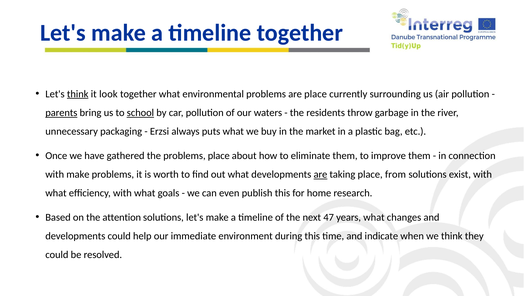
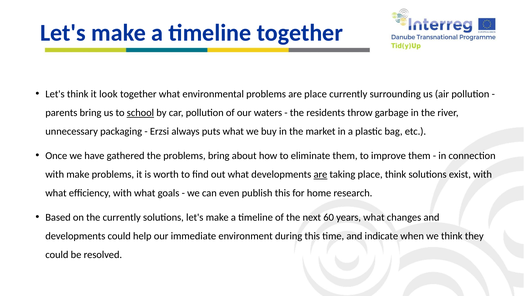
think at (78, 94) underline: present -> none
parents underline: present -> none
problems place: place -> bring
place from: from -> think
the attention: attention -> currently
47: 47 -> 60
